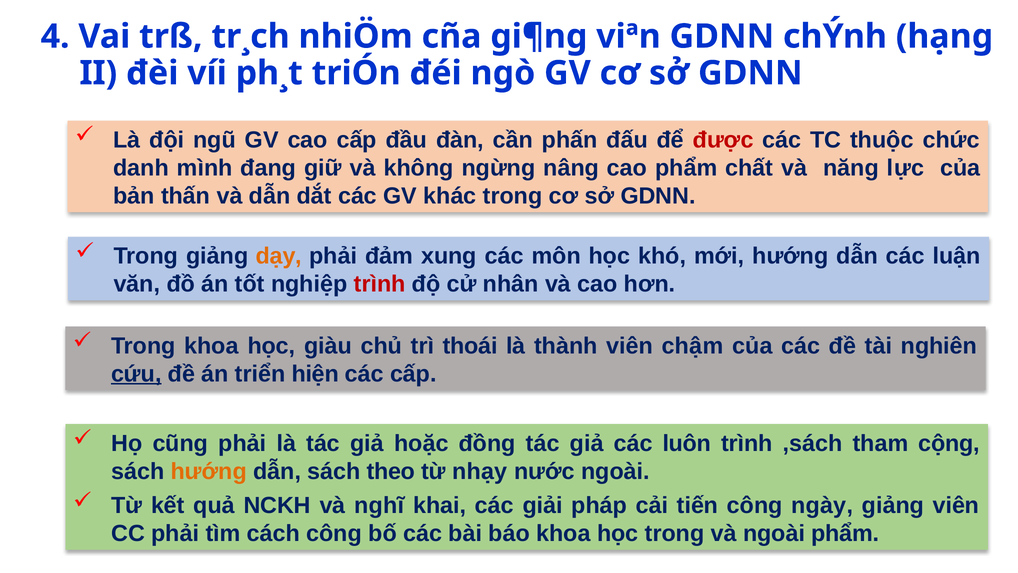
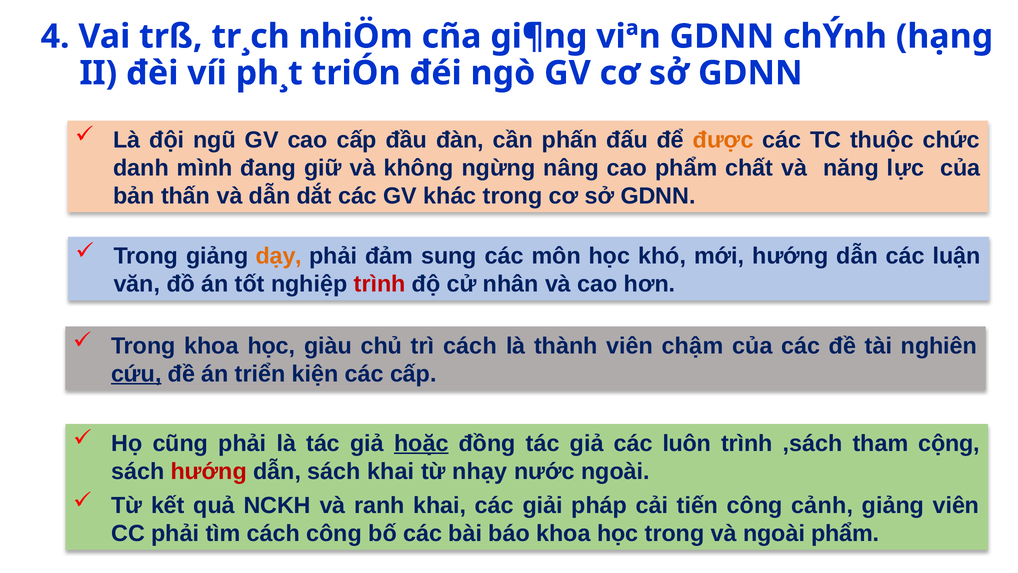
được colour: red -> orange
xung: xung -> sung
trì thoái: thoái -> cách
hiện: hiện -> kiện
hoặc underline: none -> present
hướng at (209, 471) colour: orange -> red
sách theo: theo -> khai
nghĩ: nghĩ -> ranh
ngày: ngày -> cảnh
